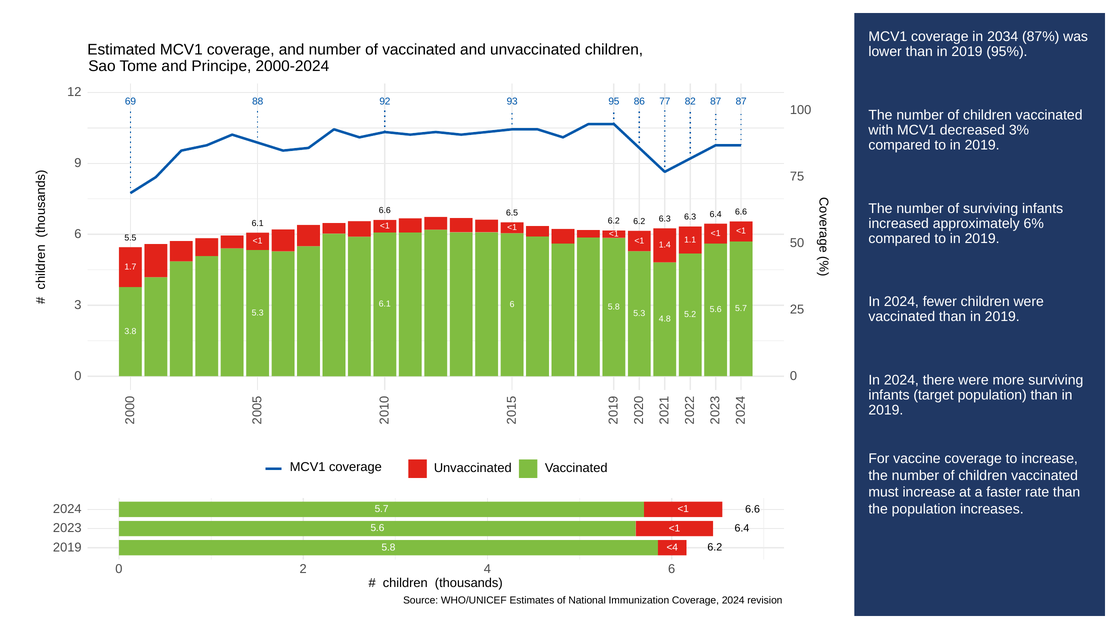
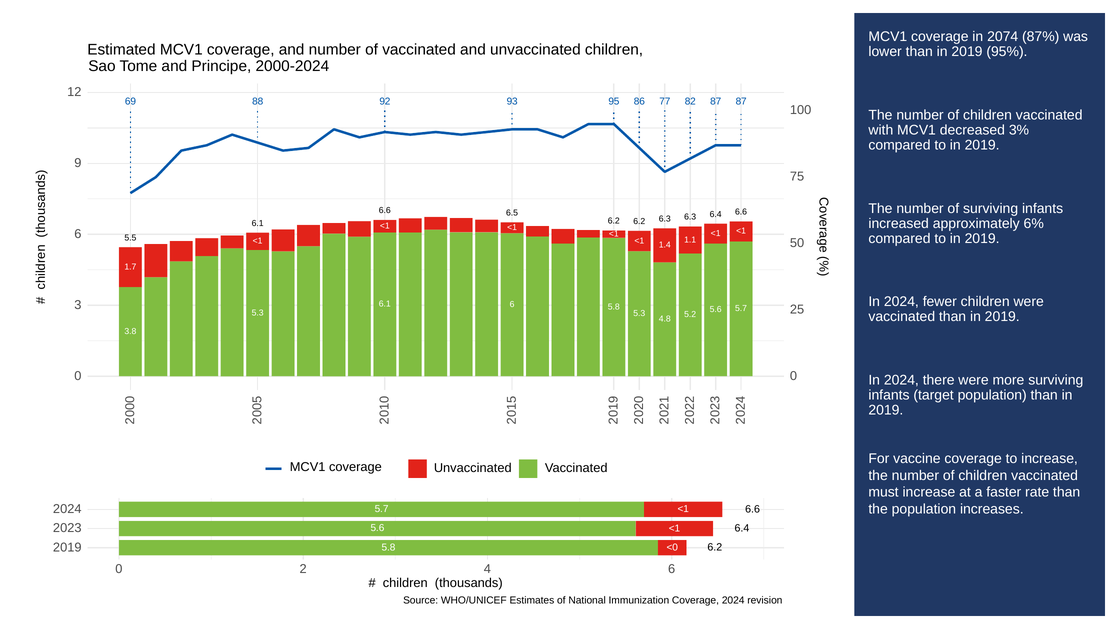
2034: 2034 -> 2074
<4: <4 -> <0
